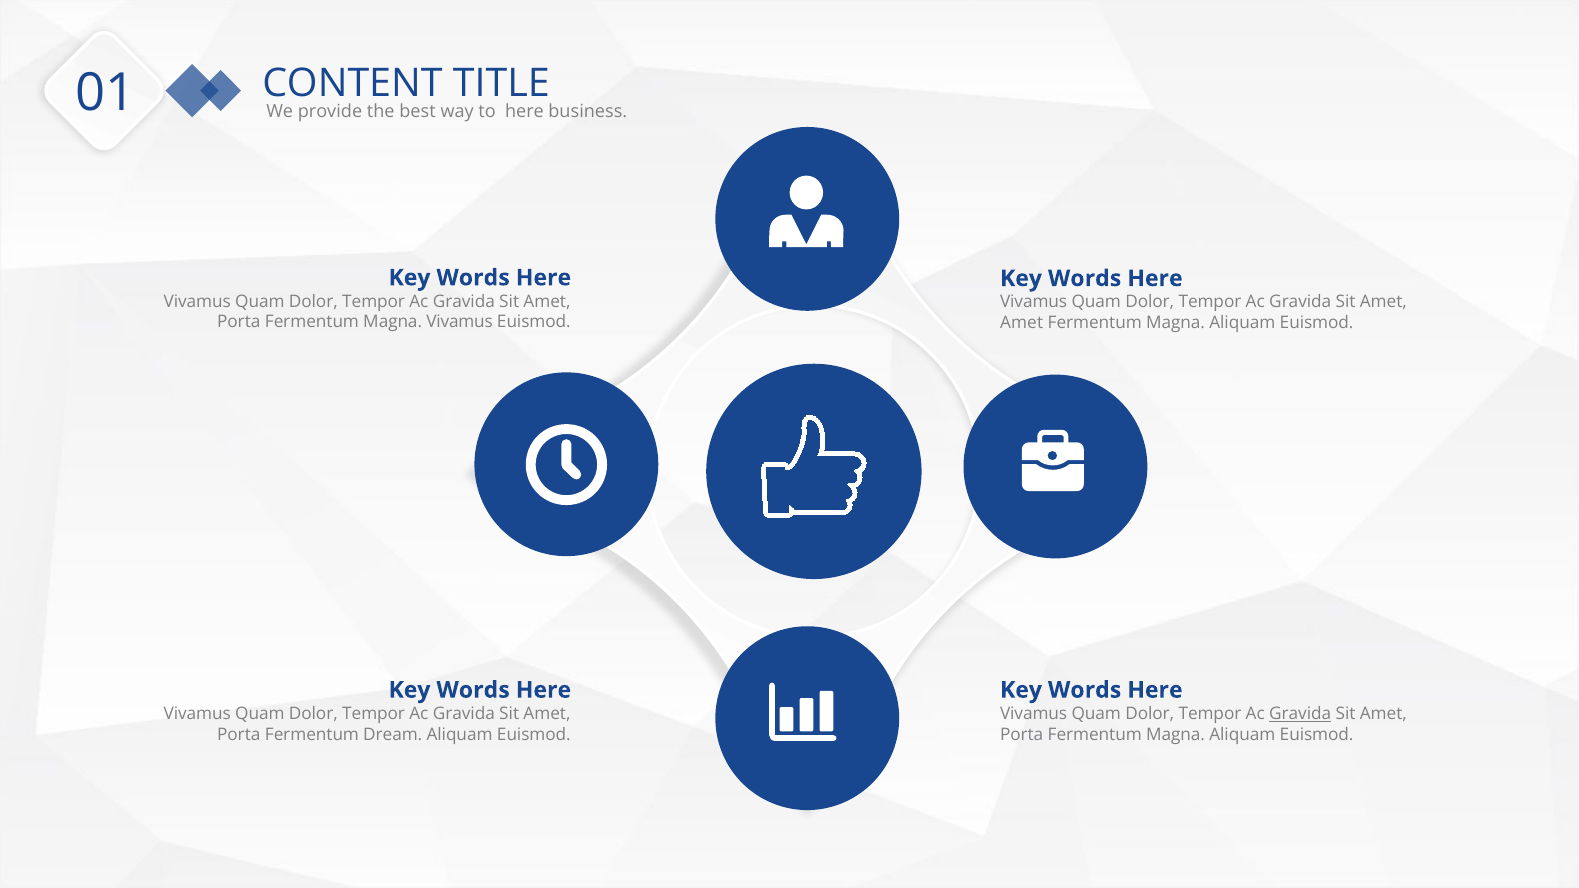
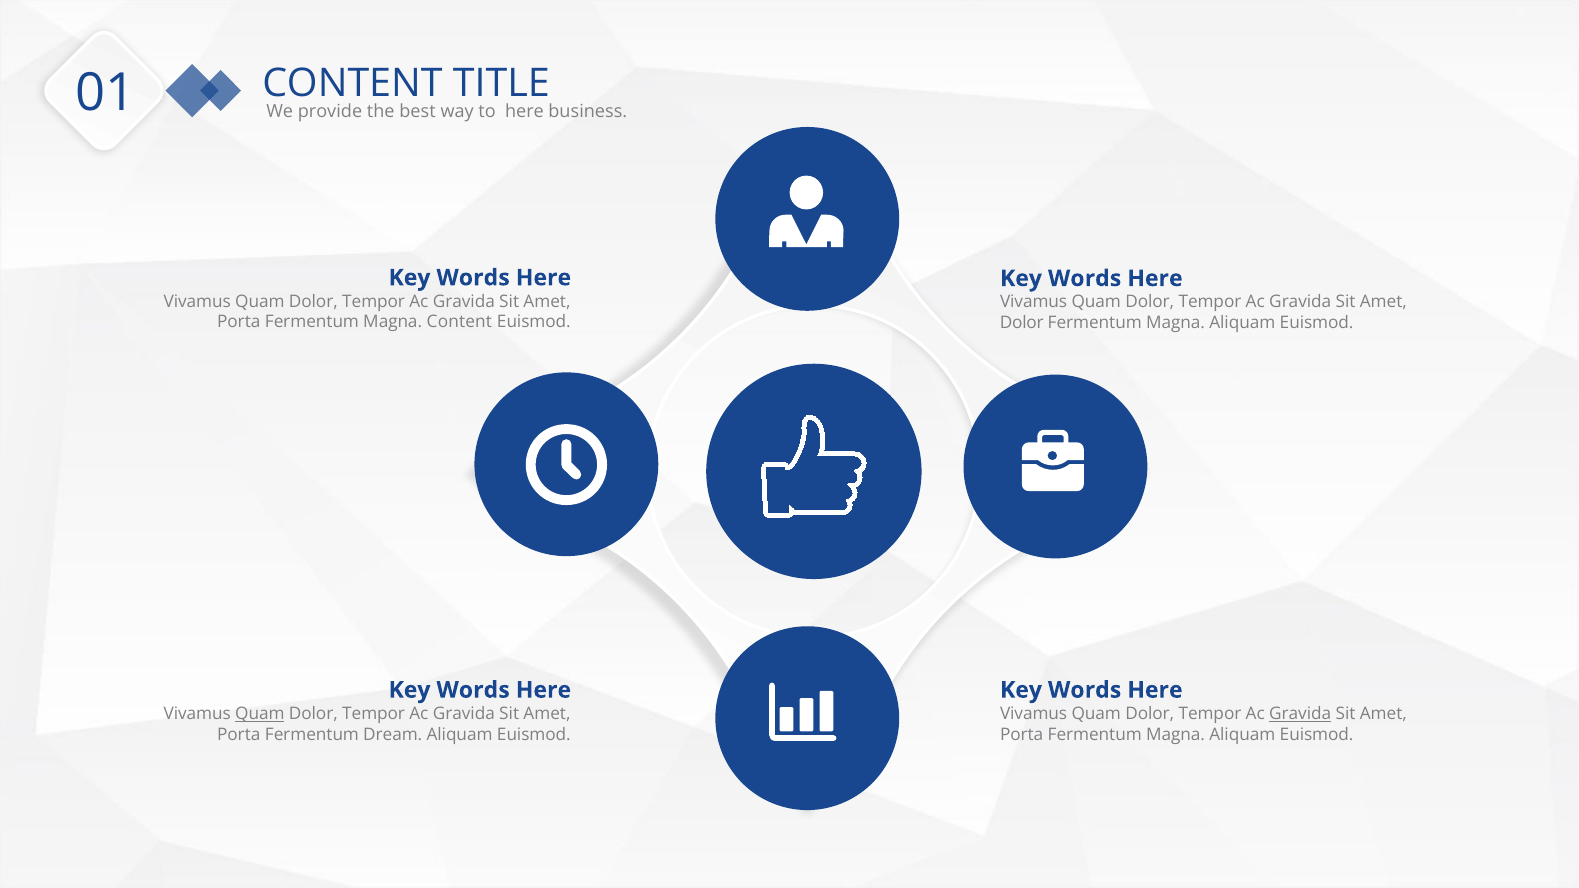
Magna Vivamus: Vivamus -> Content
Amet at (1022, 323): Amet -> Dolor
Quam at (260, 714) underline: none -> present
